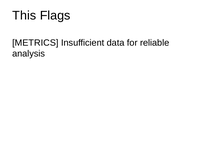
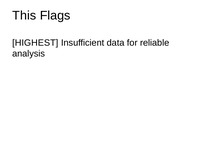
METRICS: METRICS -> HIGHEST
